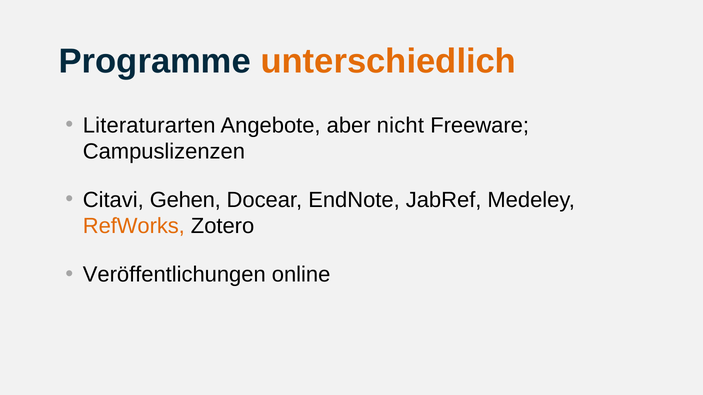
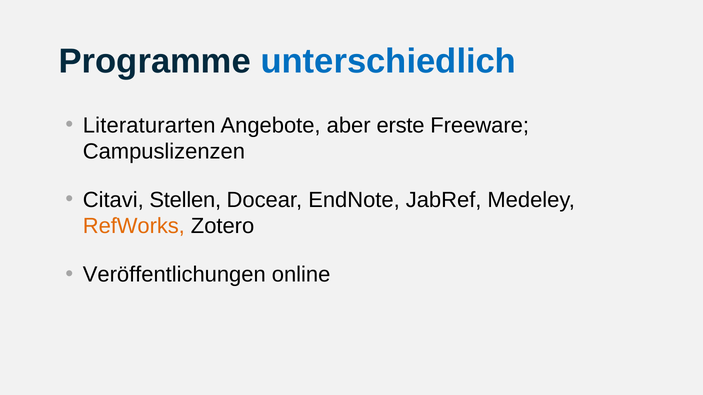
unterschiedlich colour: orange -> blue
nicht: nicht -> erste
Gehen: Gehen -> Stellen
